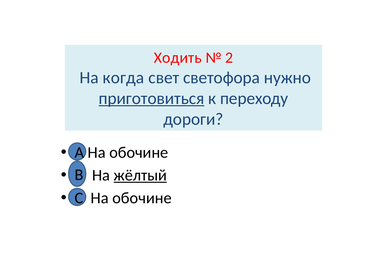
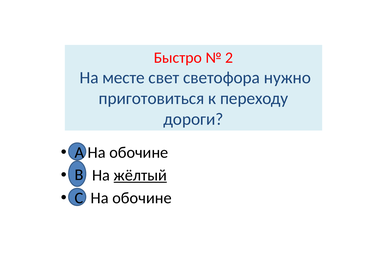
Ходить: Ходить -> Быстро
когда: когда -> месте
приготовиться underline: present -> none
